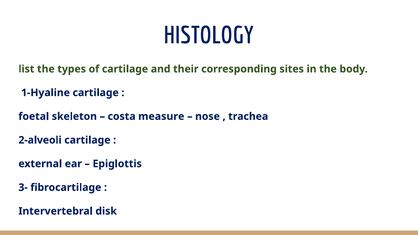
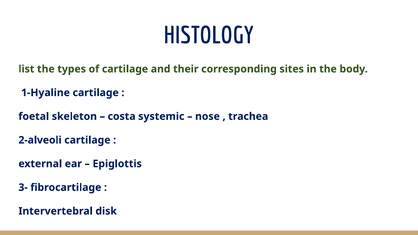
measure: measure -> systemic
